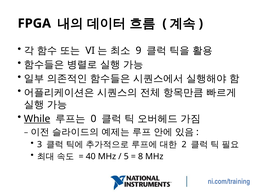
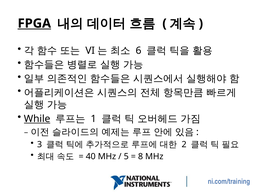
FPGA underline: none -> present
9: 9 -> 6
0: 0 -> 1
